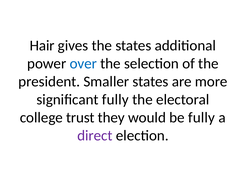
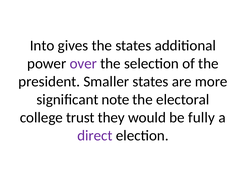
Hair: Hair -> Into
over colour: blue -> purple
significant fully: fully -> note
